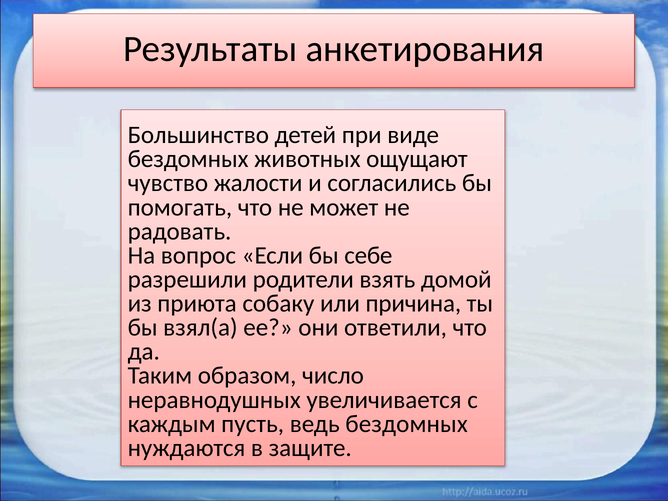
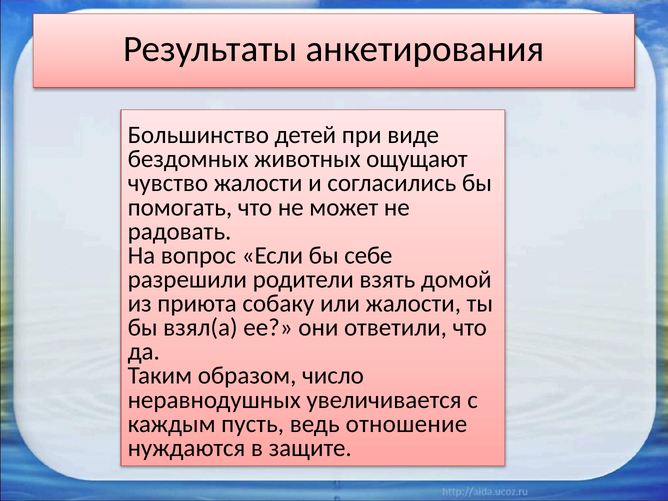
или причина: причина -> жалости
ведь бездомных: бездомных -> отношение
